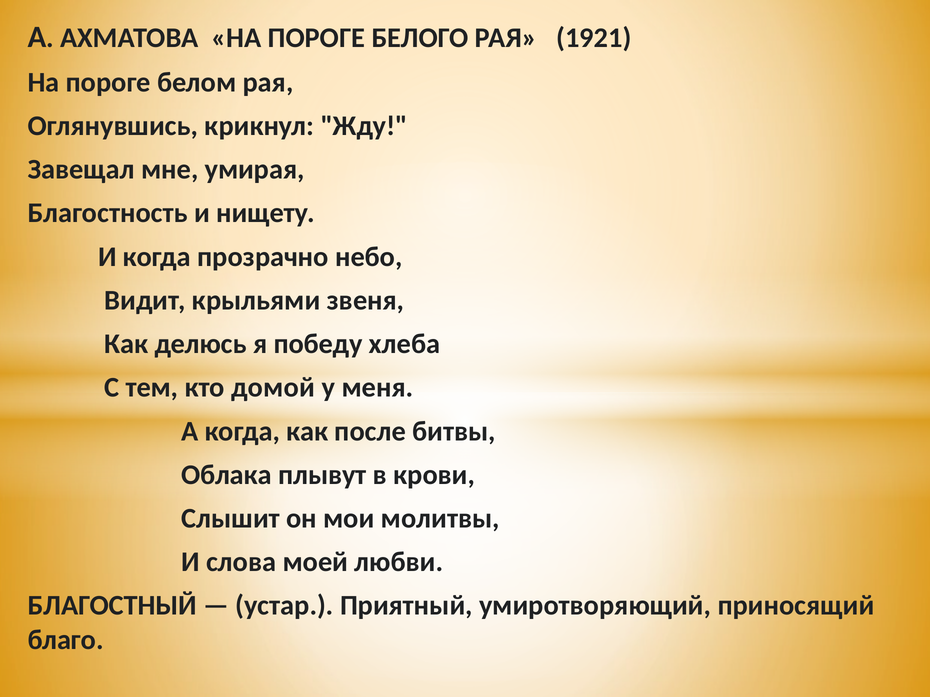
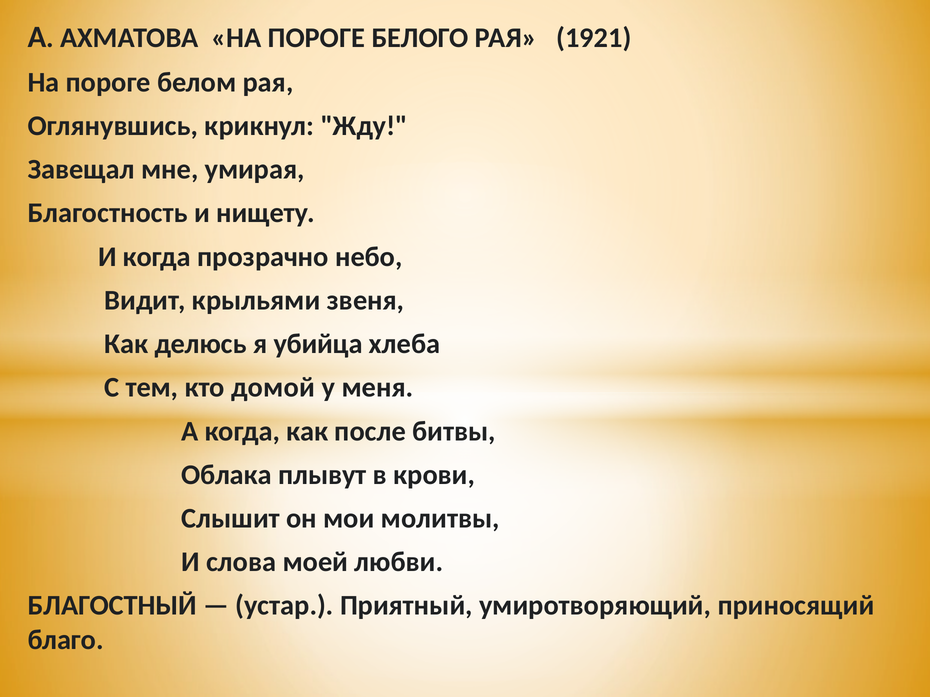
победу: победу -> убийца
